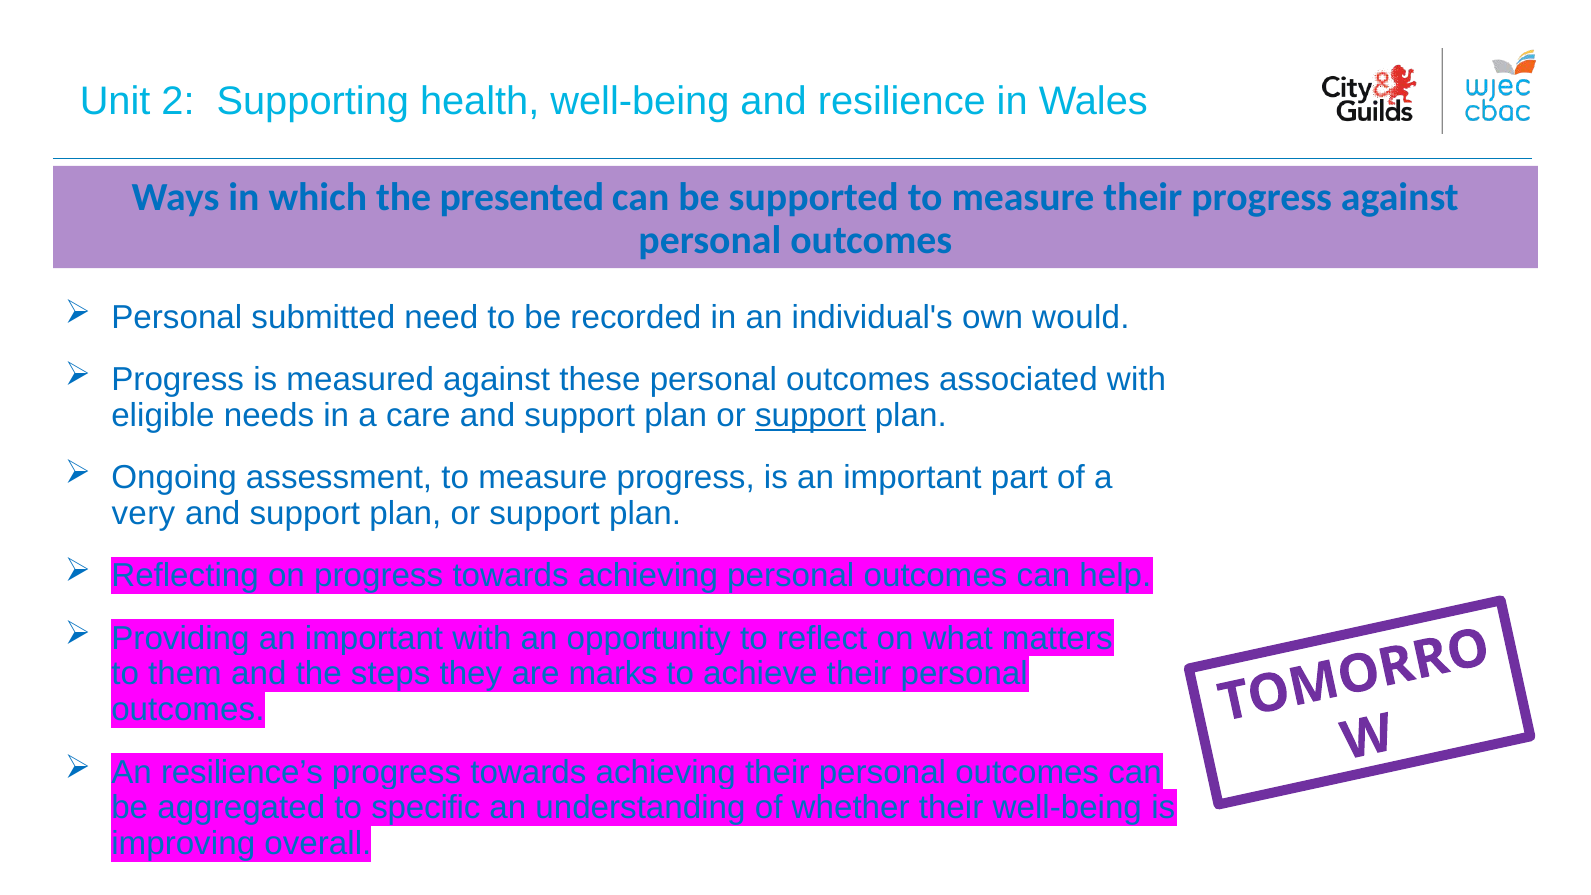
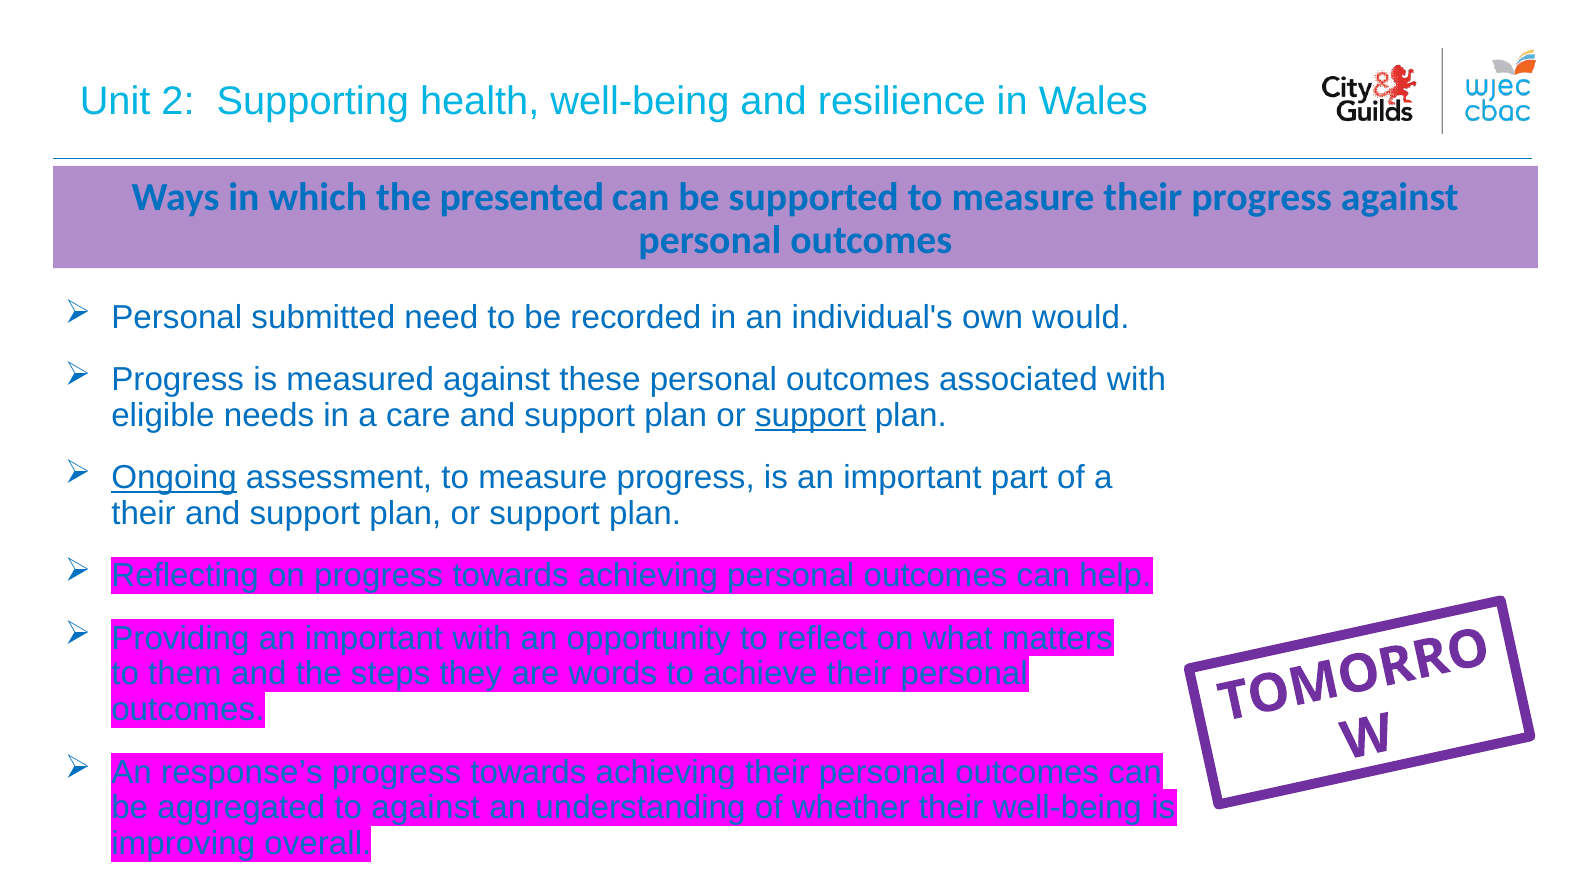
Ongoing underline: none -> present
very at (143, 513): very -> their
marks: marks -> words
resilience’s: resilience’s -> response’s
to specific: specific -> against
